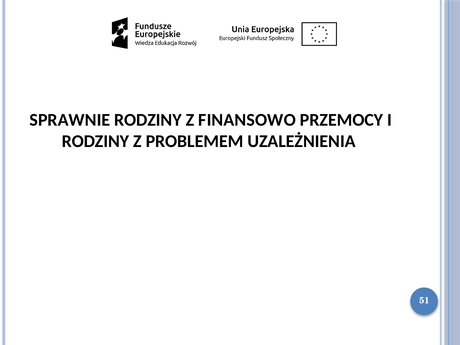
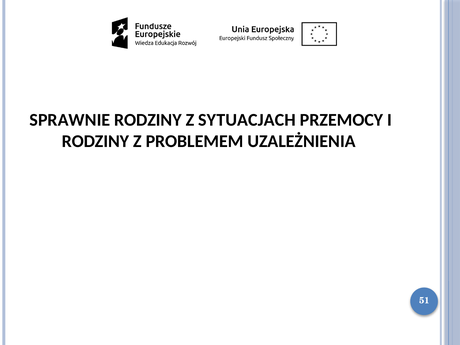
FINANSOWO: FINANSOWO -> SYTUACJACH
